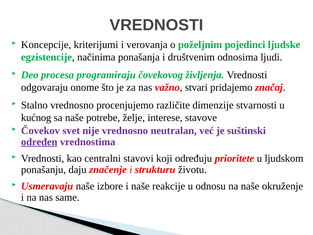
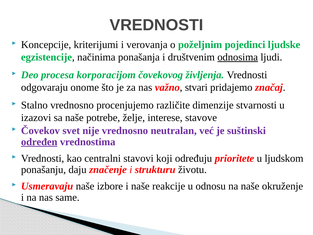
odnosima underline: none -> present
programiraju: programiraju -> korporacijom
kućnog: kućnog -> izazovi
